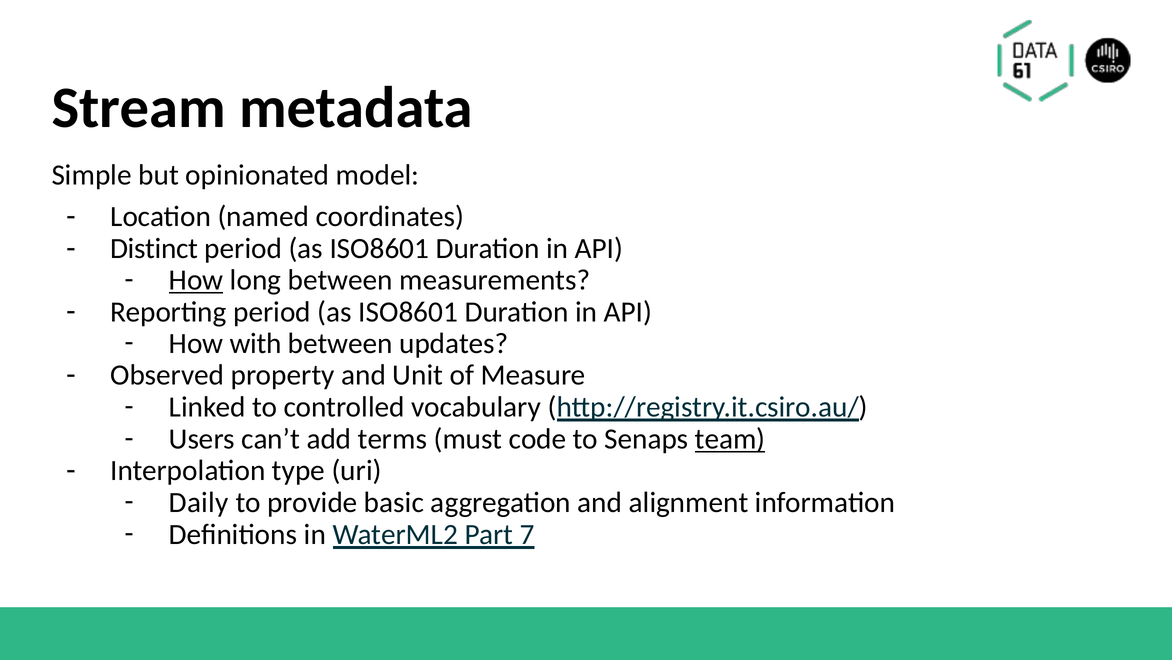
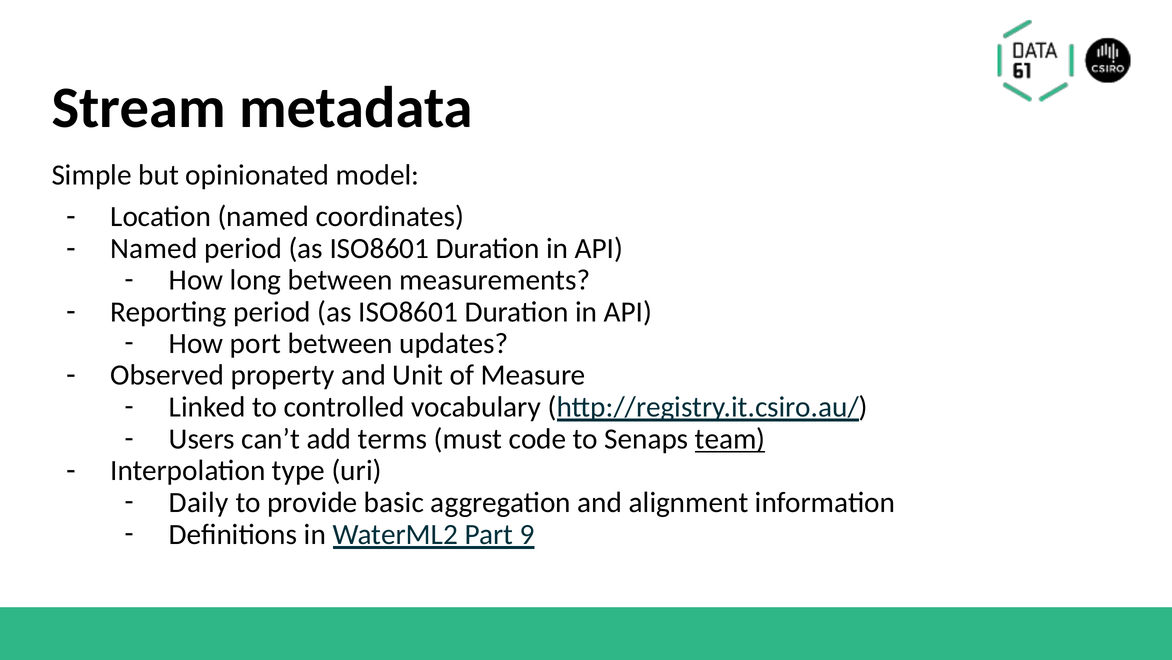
Distinct at (154, 248): Distinct -> Named
How at (196, 280) underline: present -> none
with: with -> port
7: 7 -> 9
